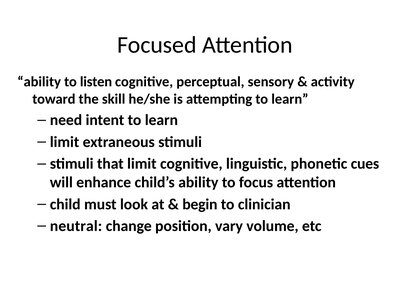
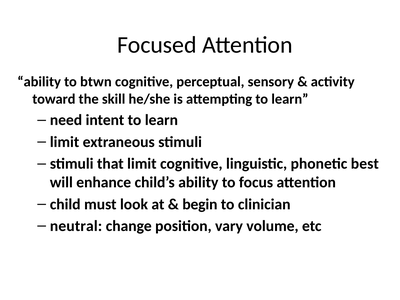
listen: listen -> btwn
cues: cues -> best
